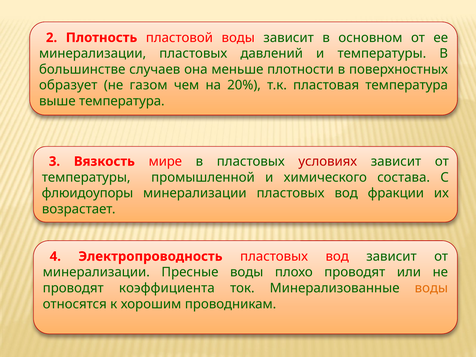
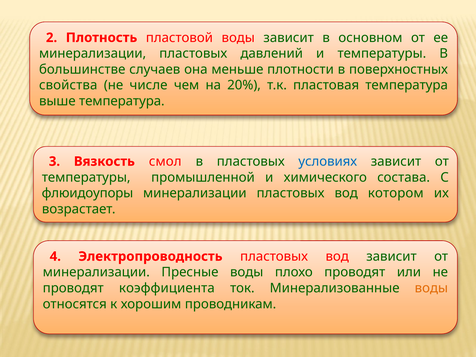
образует: образует -> свойства
газом: газом -> числе
мире: мире -> смол
условиях colour: red -> blue
фракции: фракции -> котором
